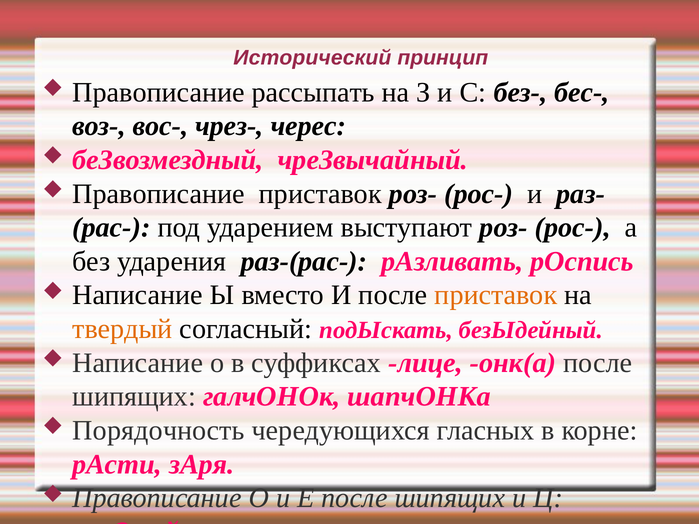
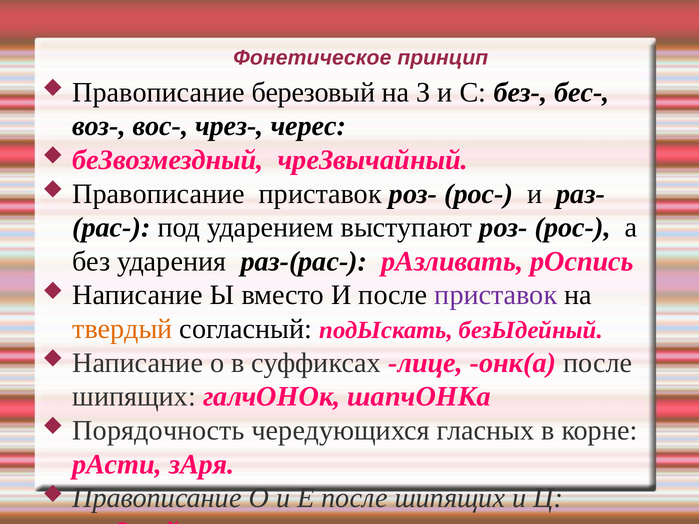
Исторический: Исторический -> Фонетическое
рассыпать: рассыпать -> березовый
приставок at (496, 295) colour: orange -> purple
